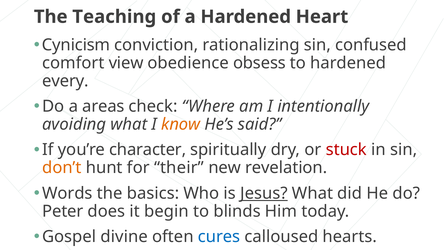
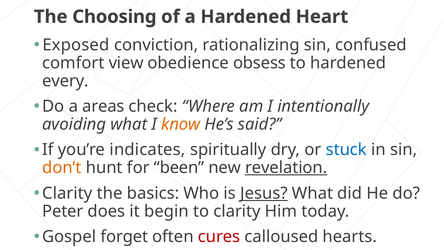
Teaching: Teaching -> Choosing
Cynicism: Cynicism -> Exposed
character: character -> indicates
stuck colour: red -> blue
their: their -> been
revelation underline: none -> present
Words at (67, 193): Words -> Clarity
to blinds: blinds -> clarity
divine: divine -> forget
cures colour: blue -> red
